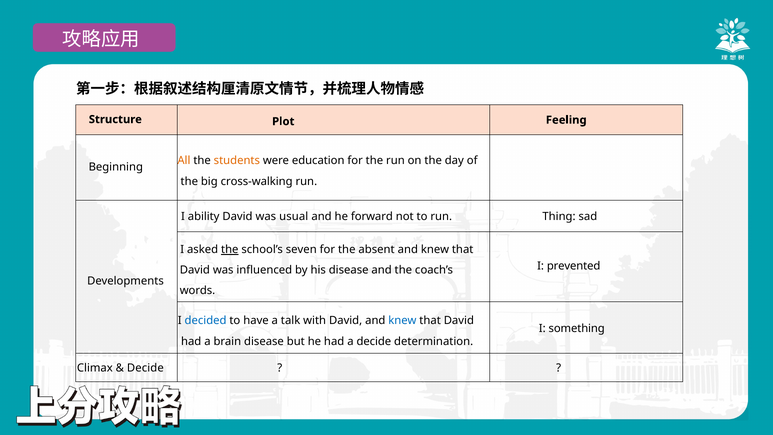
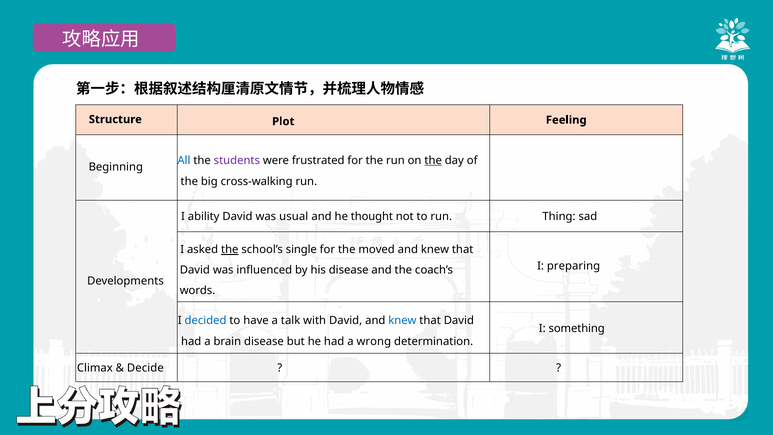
All colour: orange -> blue
students colour: orange -> purple
education: education -> frustrated
the at (433, 160) underline: none -> present
forward: forward -> thought
seven: seven -> single
absent: absent -> moved
prevented: prevented -> preparing
a decide: decide -> wrong
